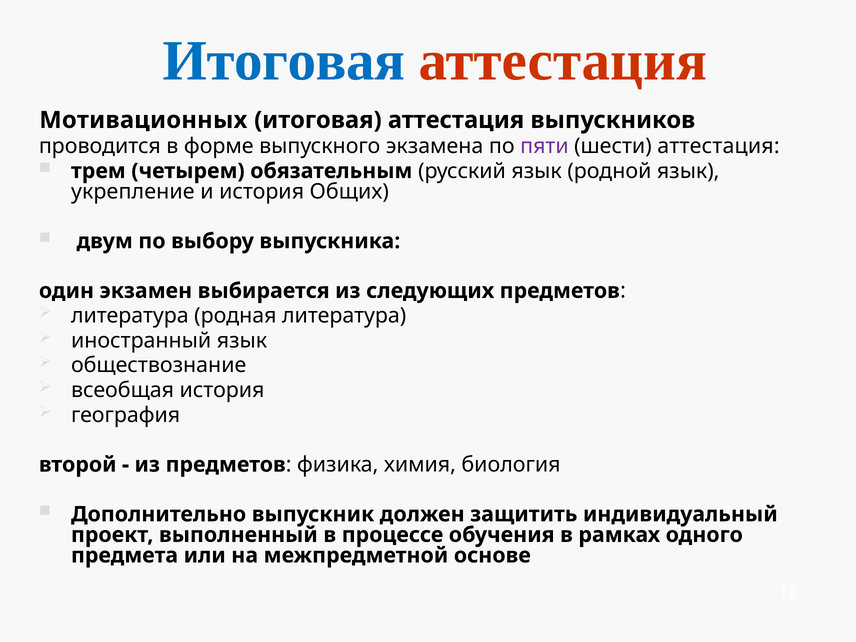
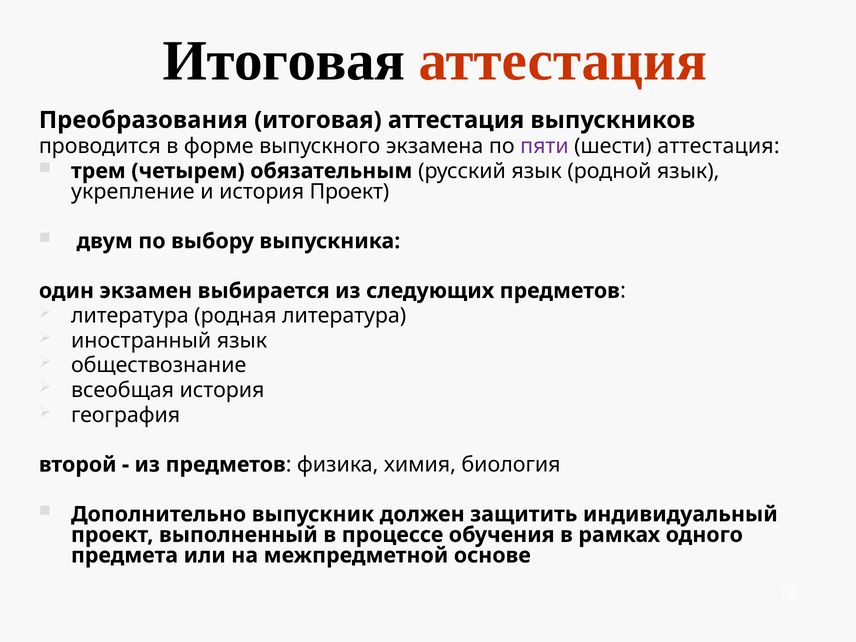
Итоговая at (284, 61) colour: blue -> black
Мотивационных: Мотивационных -> Преобразования
история Общих: Общих -> Проект
